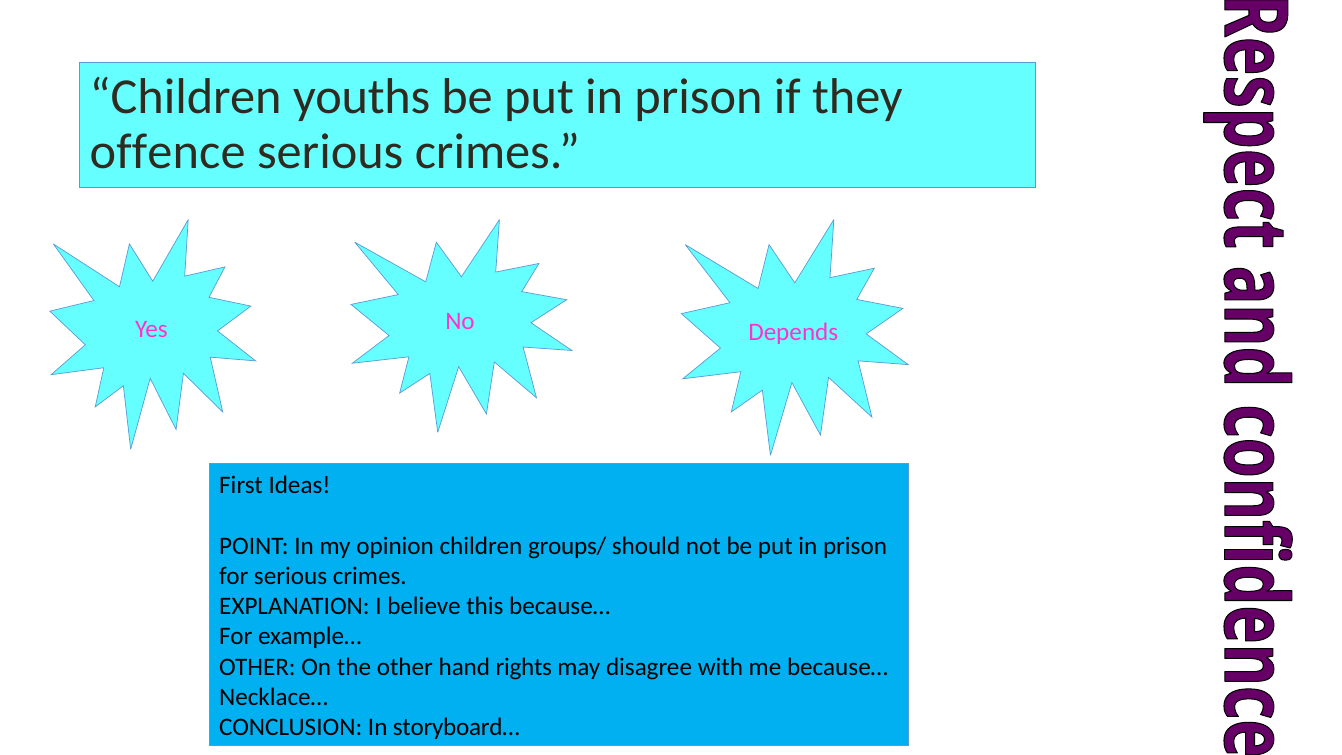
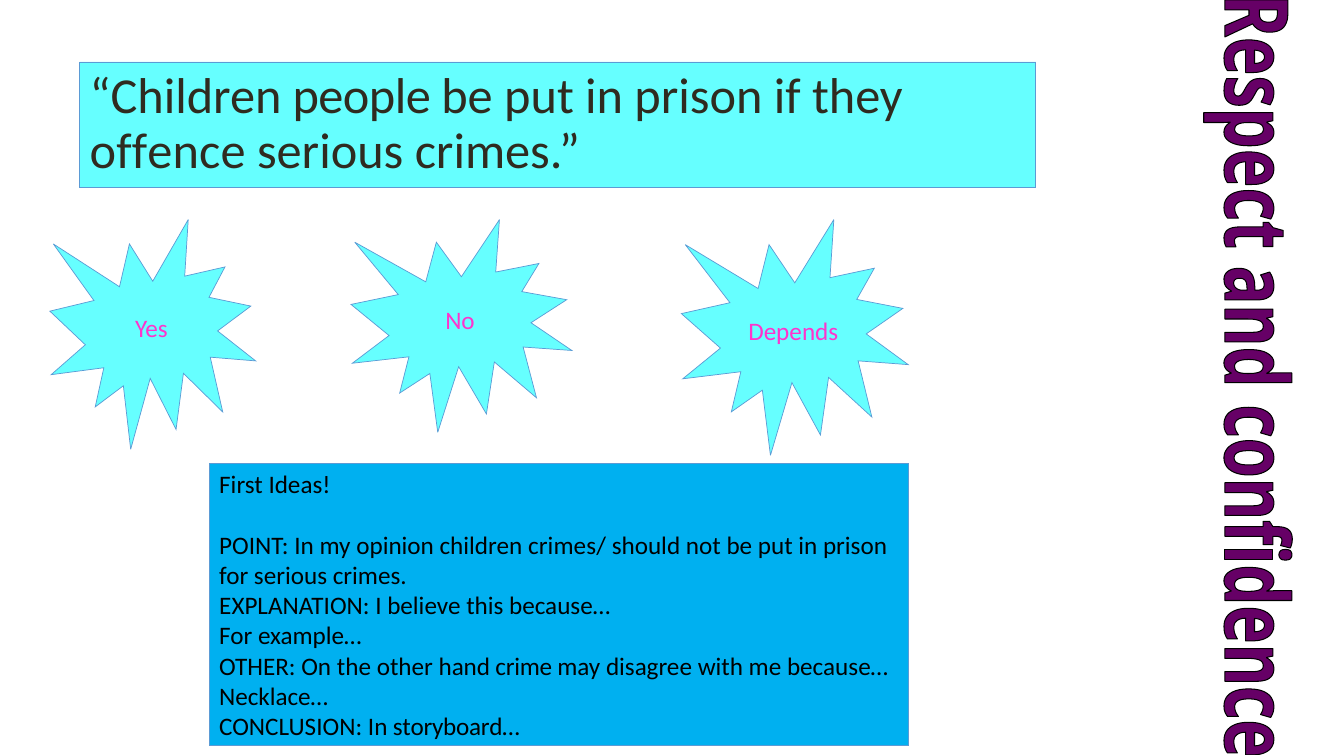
youths: youths -> people
groups/: groups/ -> crimes/
rights: rights -> crime
